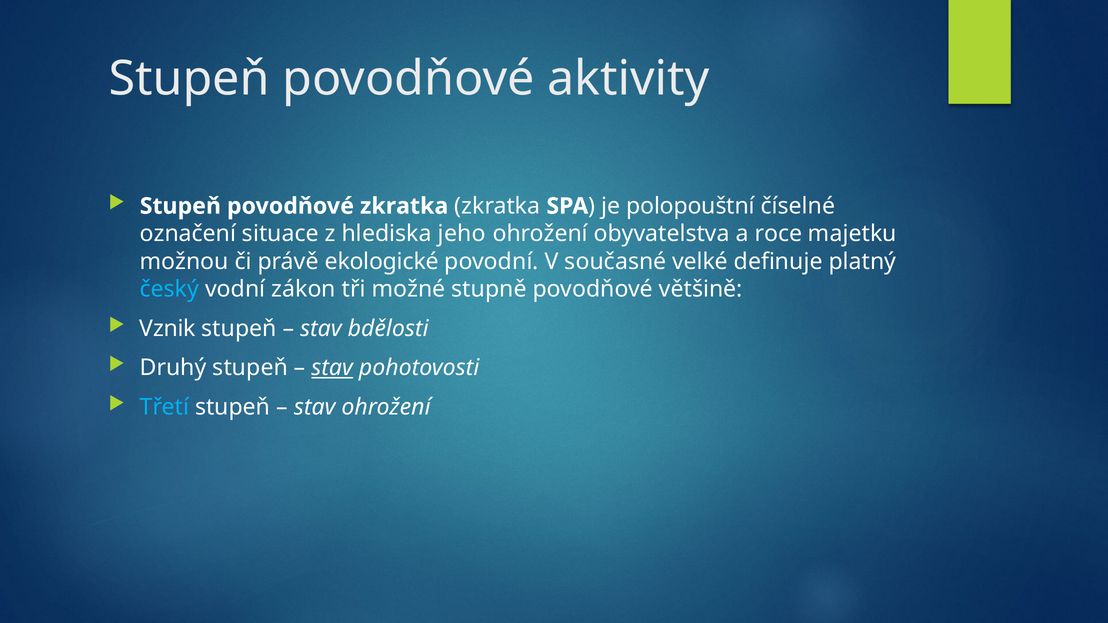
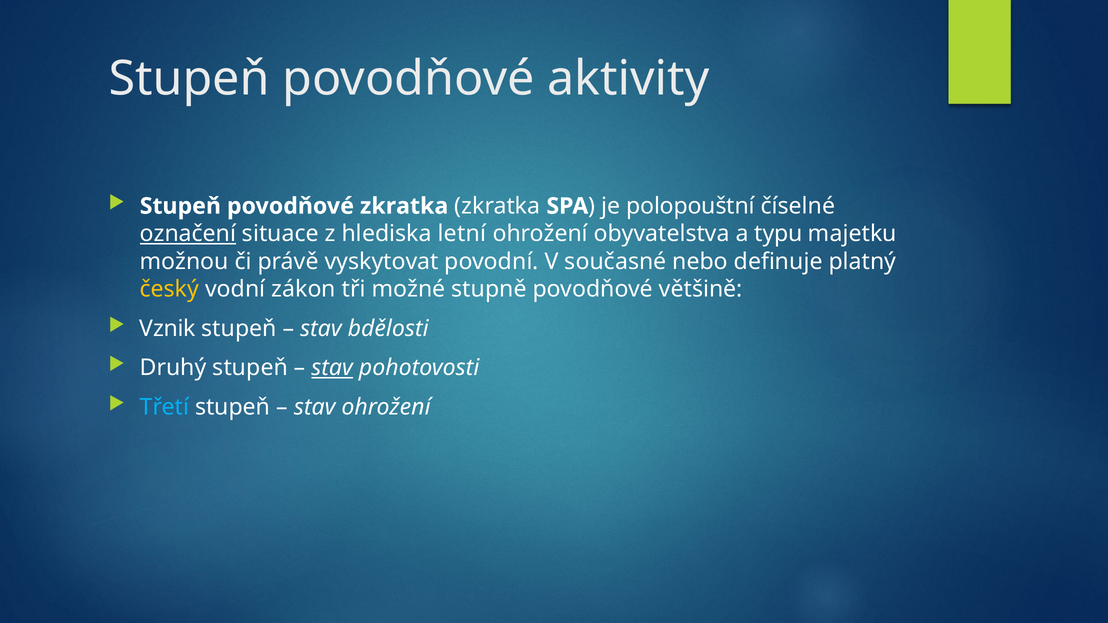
označení underline: none -> present
jeho: jeho -> letní
roce: roce -> typu
ekologické: ekologické -> vyskytovat
velké: velké -> nebo
český colour: light blue -> yellow
